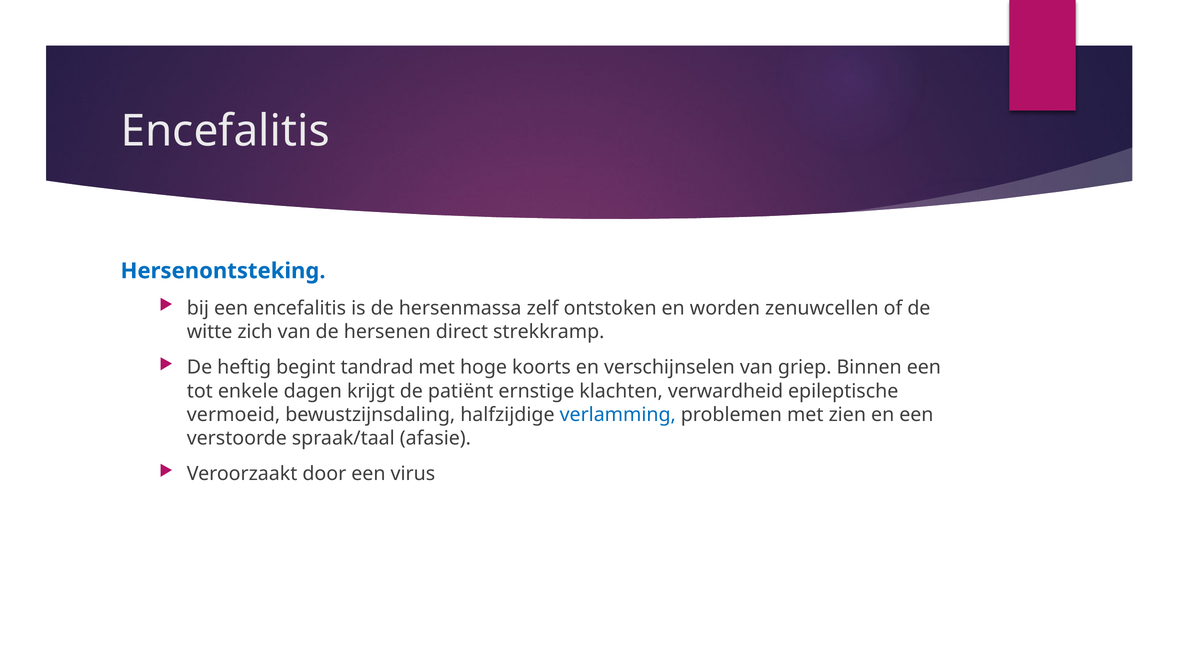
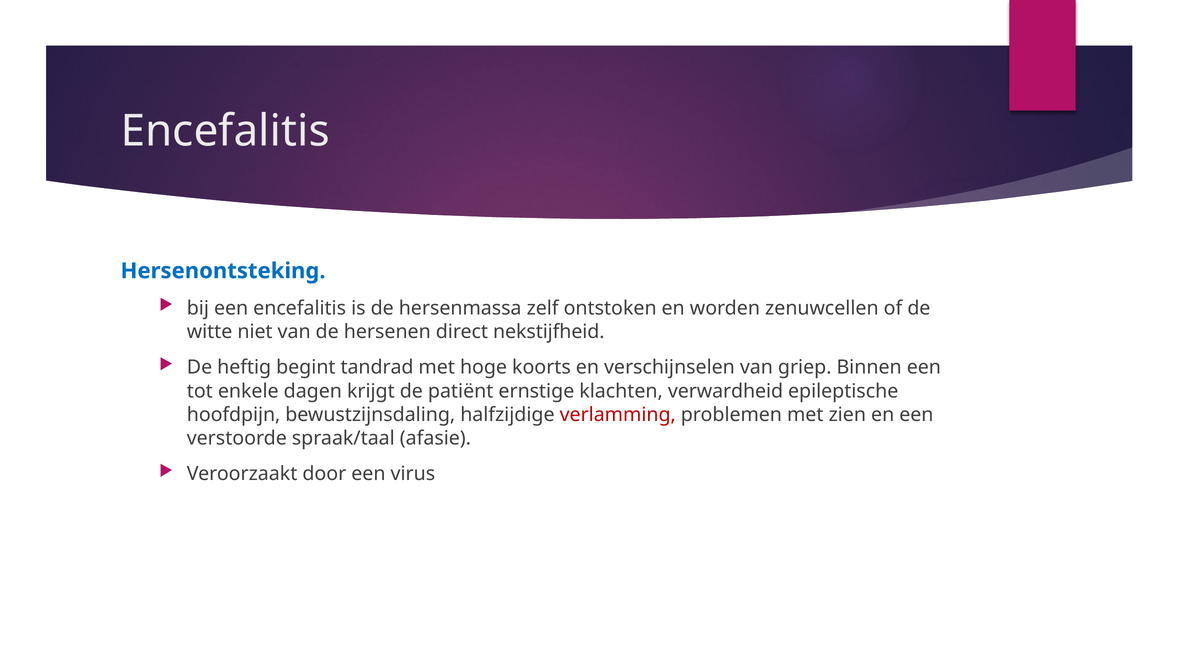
zich: zich -> niet
strekkramp: strekkramp -> nekstijfheid
vermoeid: vermoeid -> hoofdpijn
verlamming colour: blue -> red
